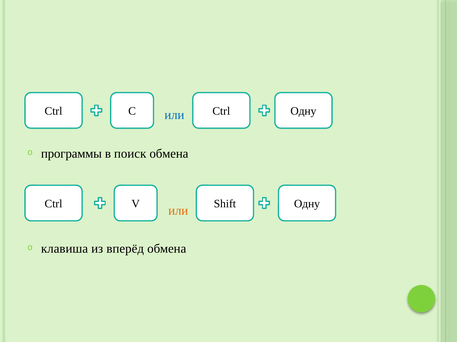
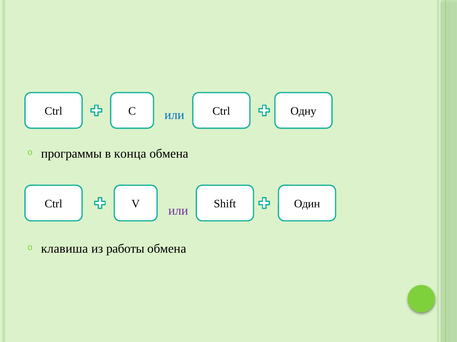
поиск: поиск -> конца
Shift Одну: Одну -> Один
или at (178, 211) colour: orange -> purple
вперёд: вперёд -> работы
